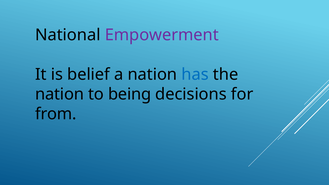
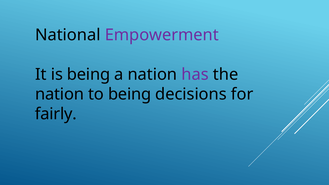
is belief: belief -> being
has colour: blue -> purple
from: from -> fairly
